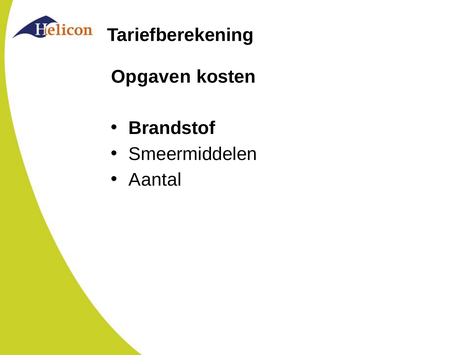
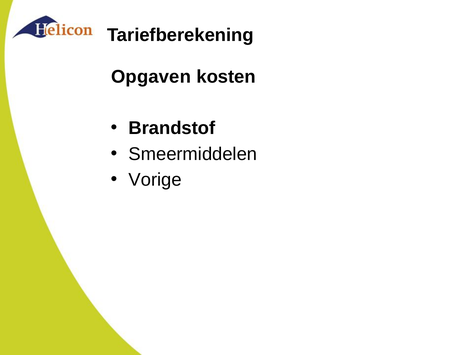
Aantal: Aantal -> Vorige
